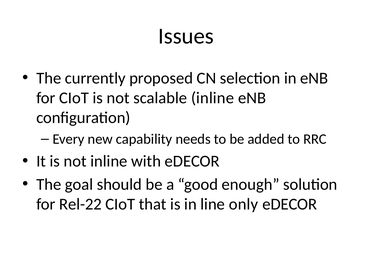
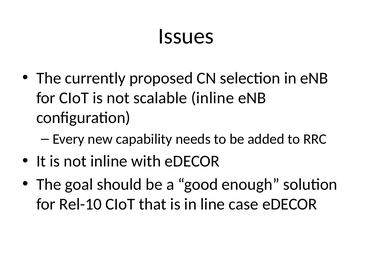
Rel-22: Rel-22 -> Rel-10
only: only -> case
